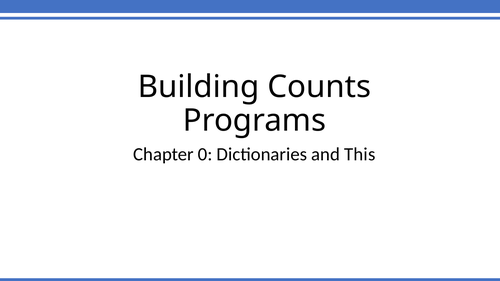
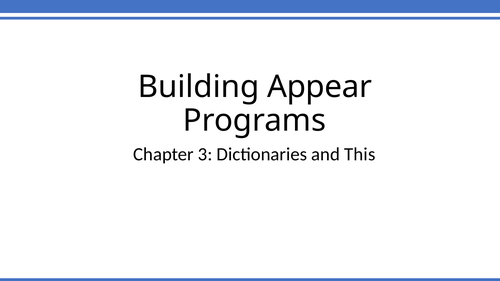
Counts: Counts -> Appear
0: 0 -> 3
